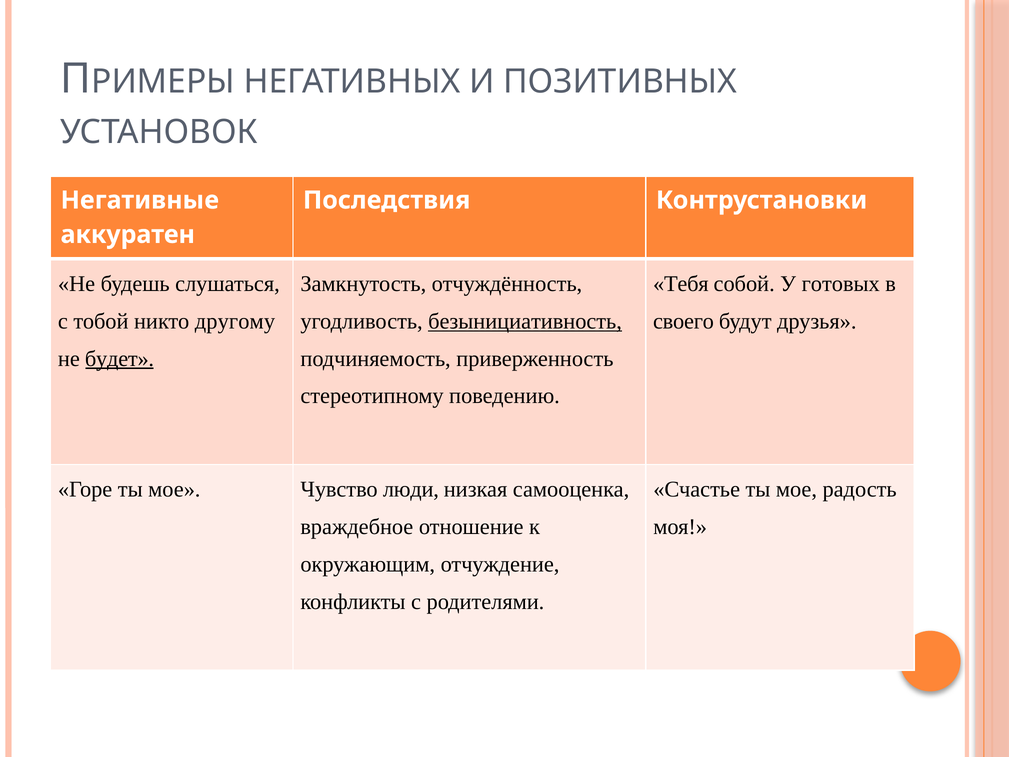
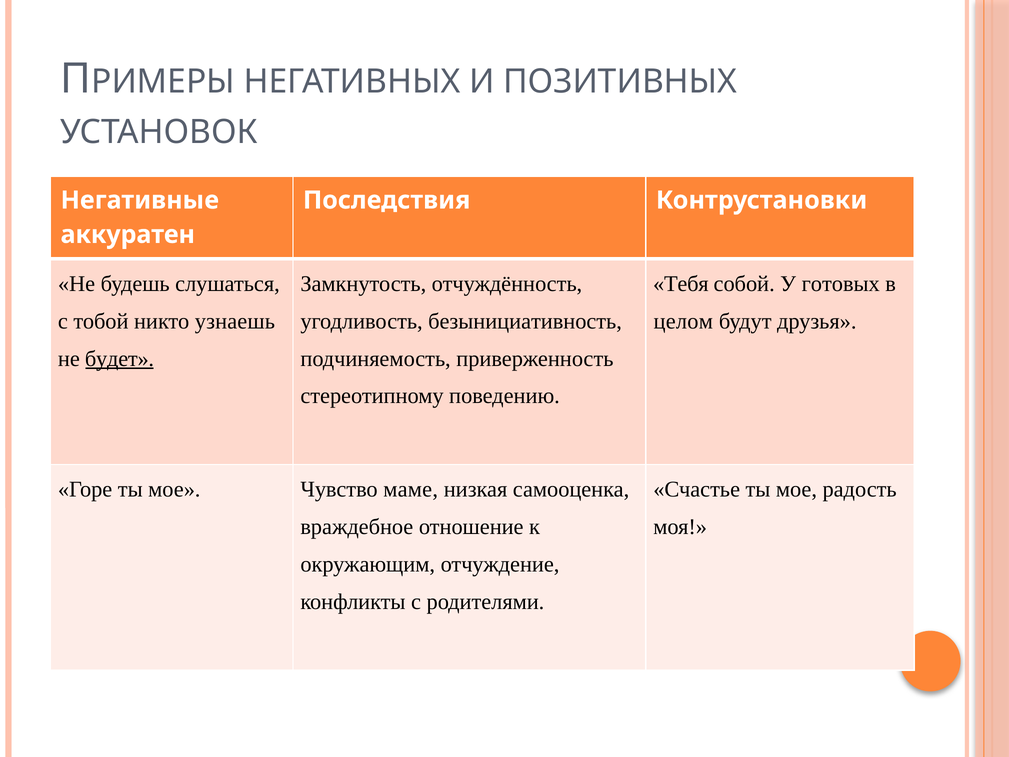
другому: другому -> узнаешь
безынициативность underline: present -> none
своего: своего -> целом
люди: люди -> маме
